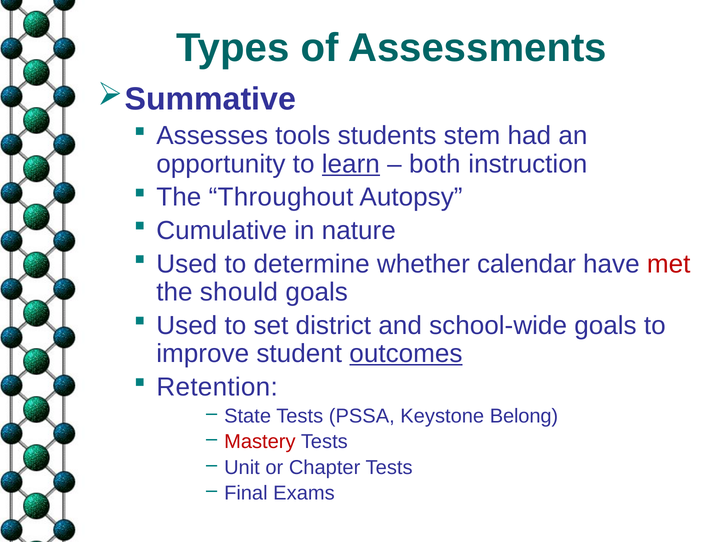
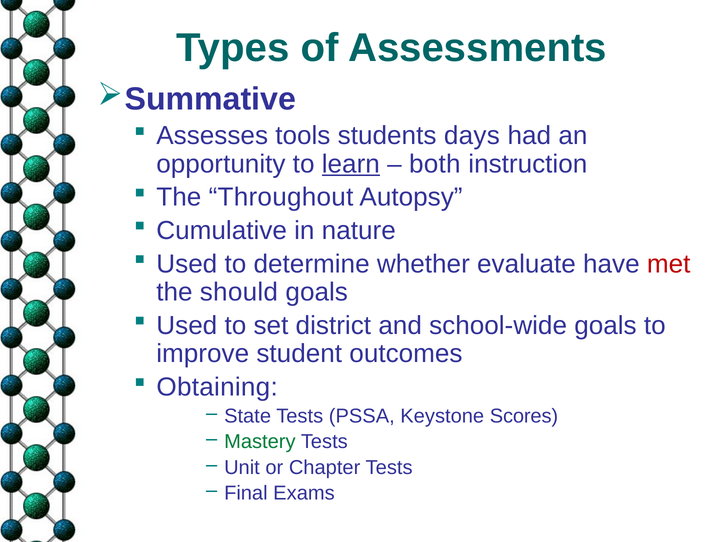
stem: stem -> days
calendar: calendar -> evaluate
outcomes underline: present -> none
Retention: Retention -> Obtaining
Belong: Belong -> Scores
Mastery colour: red -> green
